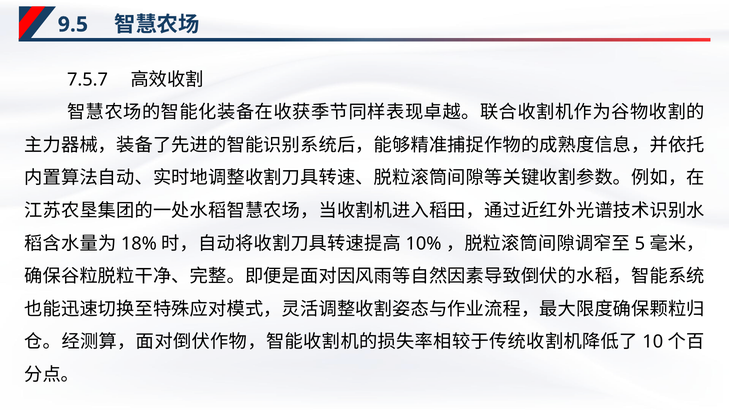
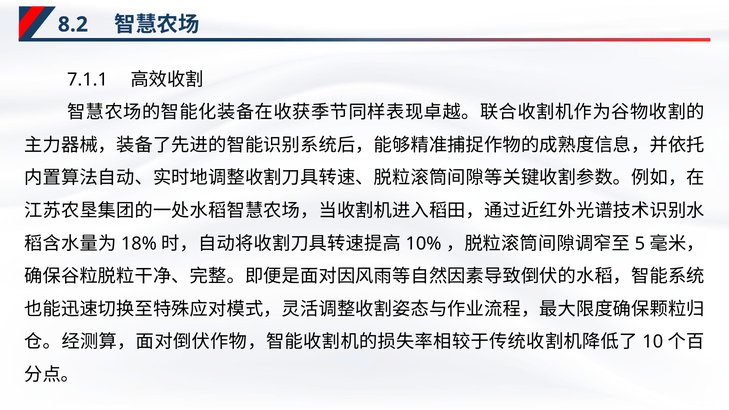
9.5: 9.5 -> 8.2
7.5.7: 7.5.7 -> 7.1.1
